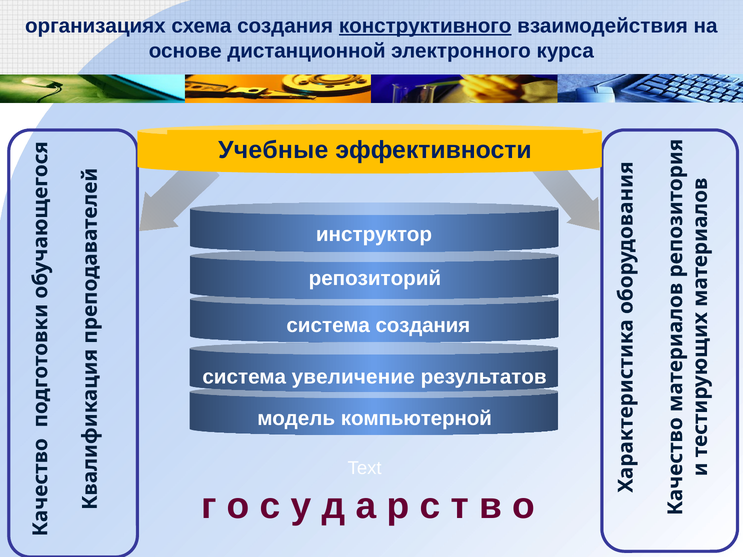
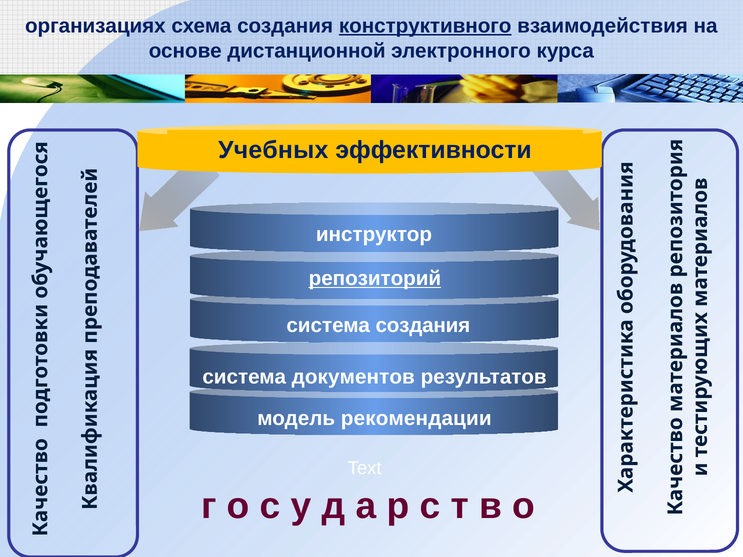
Учебные: Учебные -> Учебных
репозиторий underline: none -> present
увеличение: увеличение -> документов
компьютерной: компьютерной -> рекомендации
